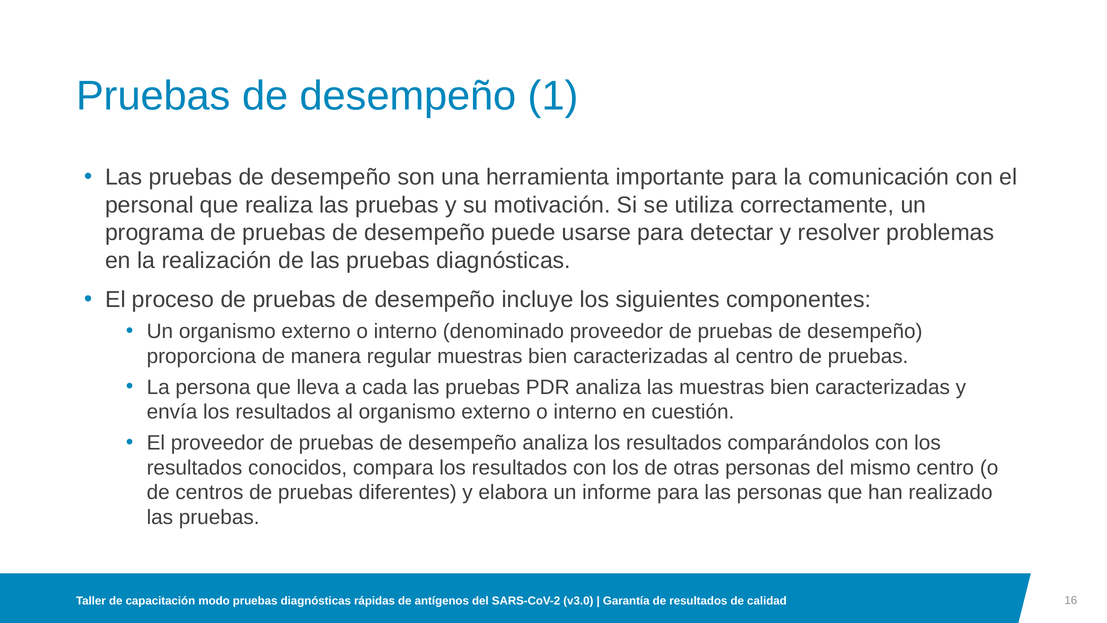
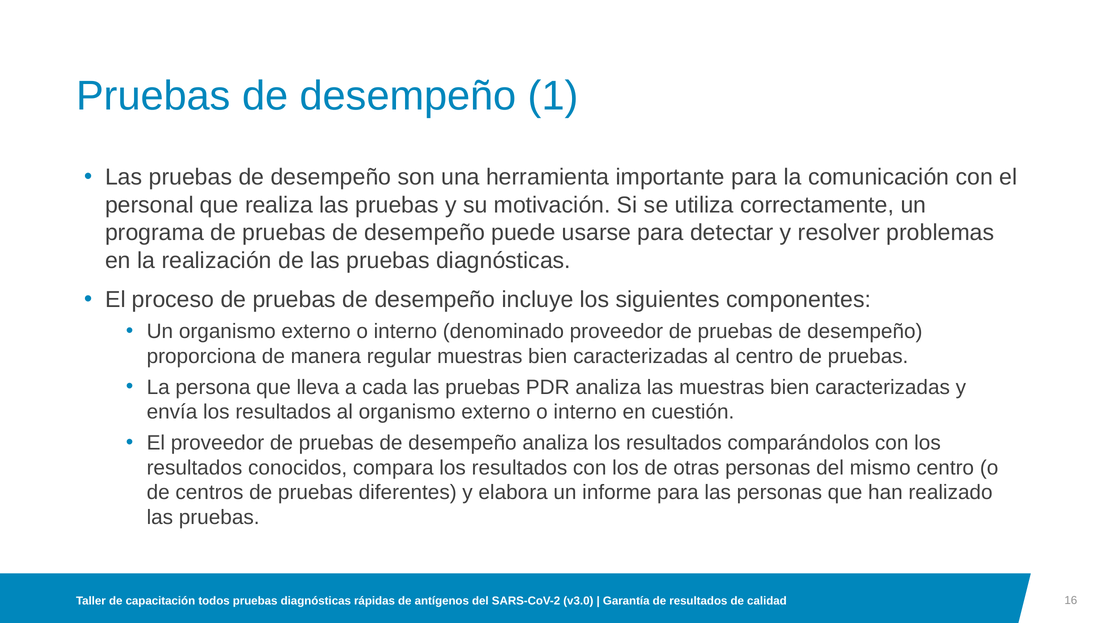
modo: modo -> todos
